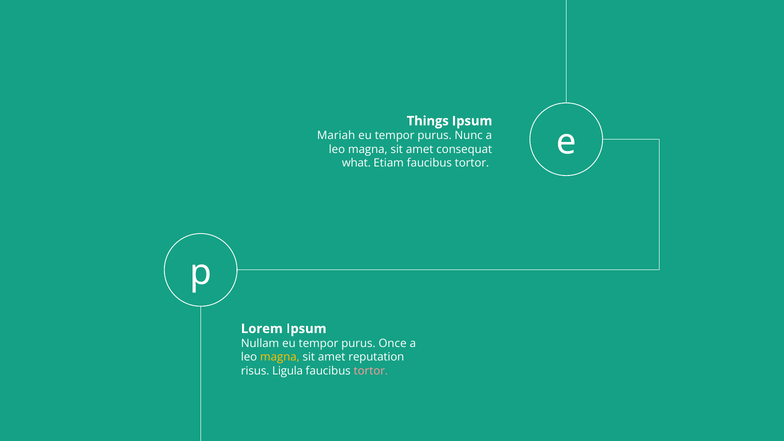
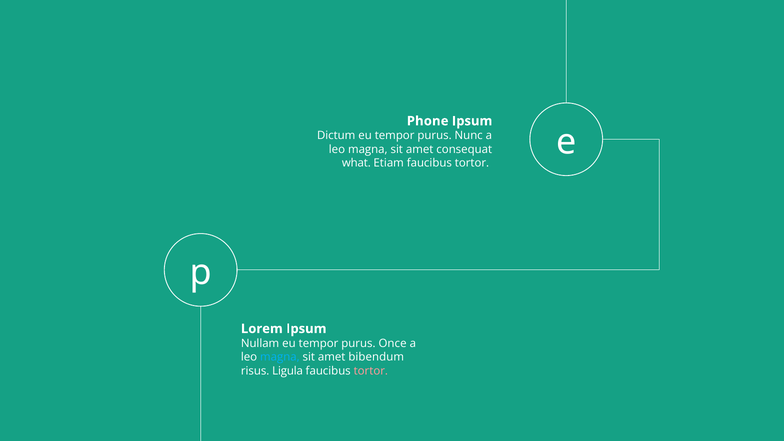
Things: Things -> Phone
Mariah: Mariah -> Dictum
magna at (280, 357) colour: yellow -> light blue
reputation: reputation -> bibendum
